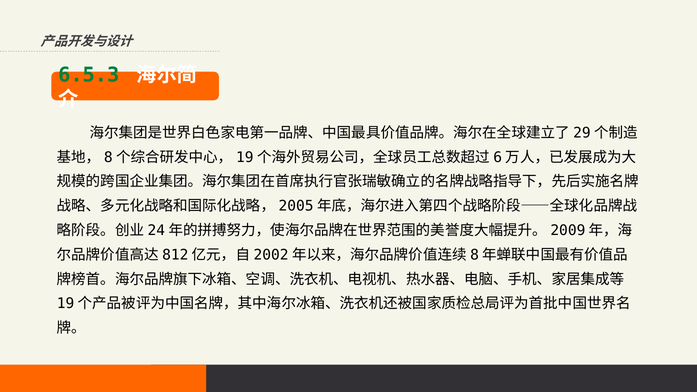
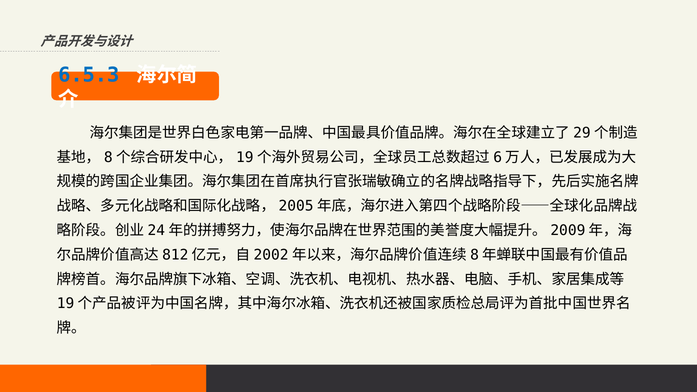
6.5.3 colour: green -> blue
